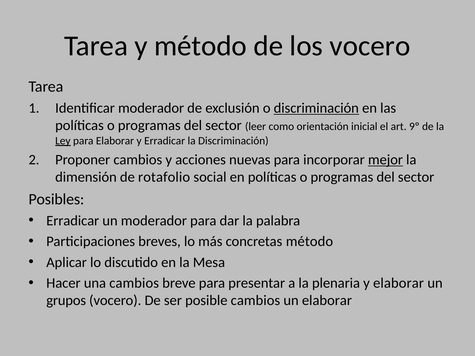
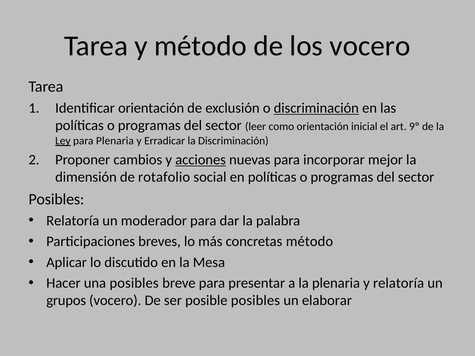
Identificar moderador: moderador -> orientación
para Elaborar: Elaborar -> Plenaria
acciones underline: none -> present
mejor underline: present -> none
Erradicar at (73, 221): Erradicar -> Relatoría
una cambios: cambios -> posibles
y elaborar: elaborar -> relatoría
posible cambios: cambios -> posibles
